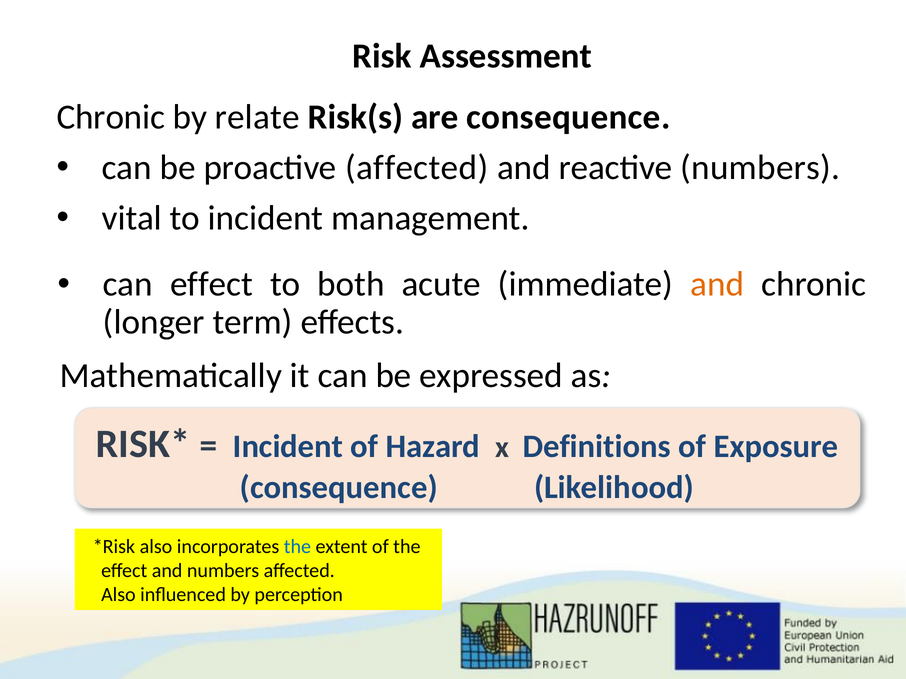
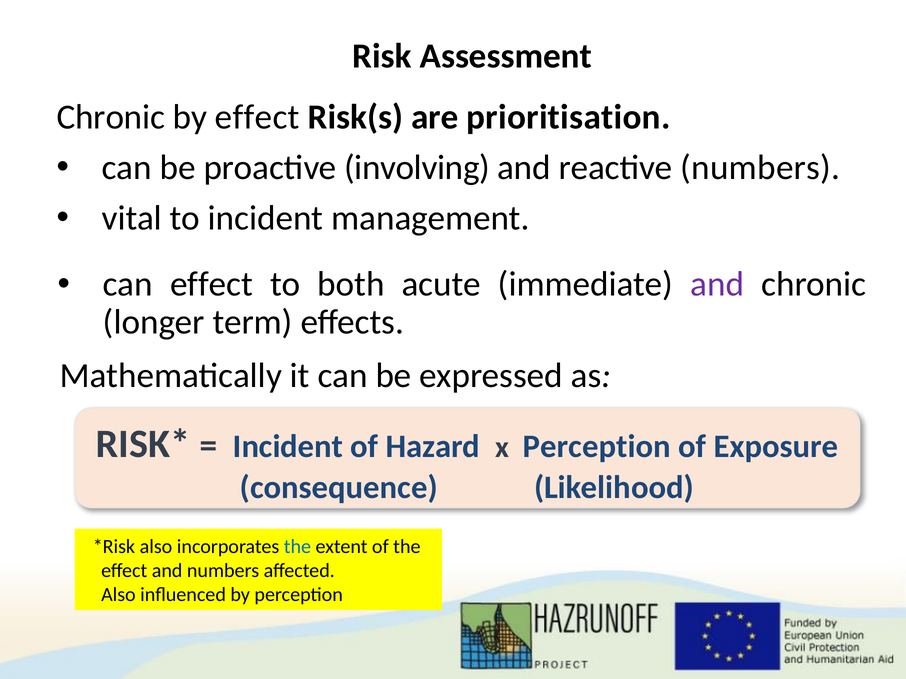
by relate: relate -> effect
are consequence: consequence -> prioritisation
proactive affected: affected -> involving
and at (717, 285) colour: orange -> purple
x Definitions: Definitions -> Perception
